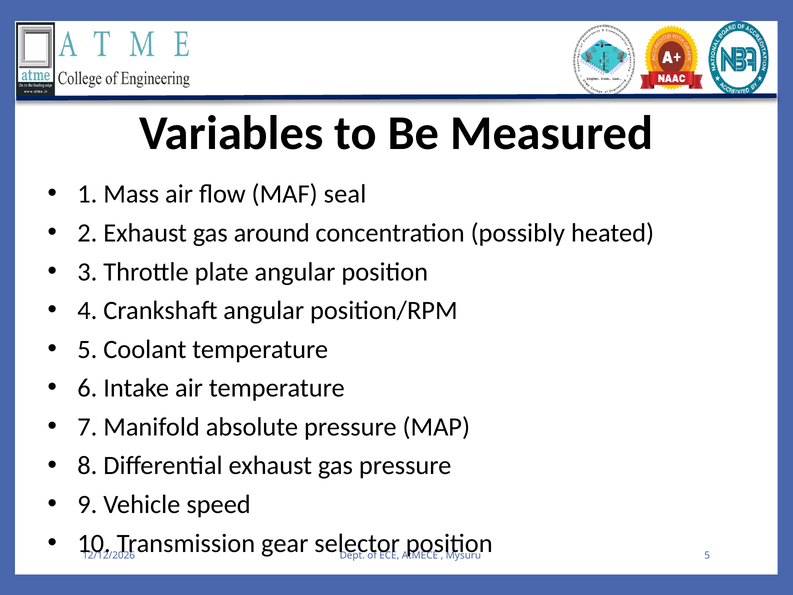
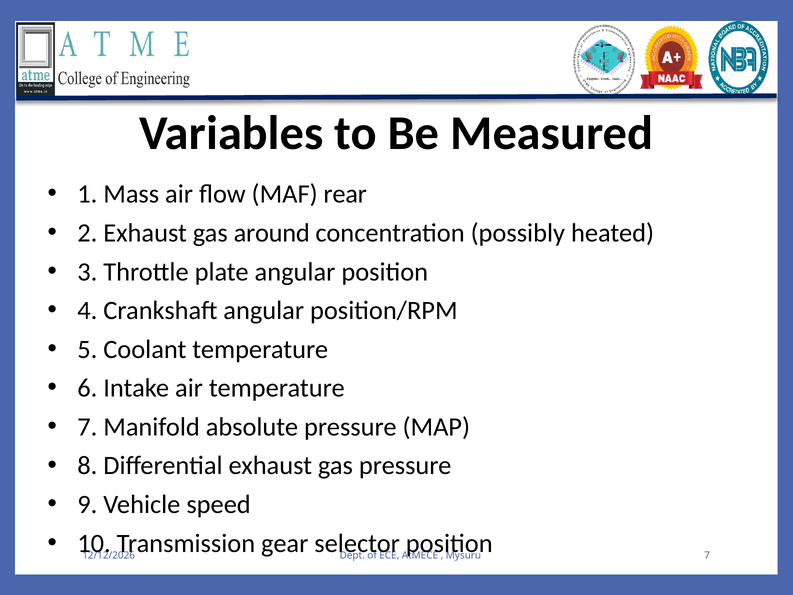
seal: seal -> rear
5 at (707, 555): 5 -> 7
